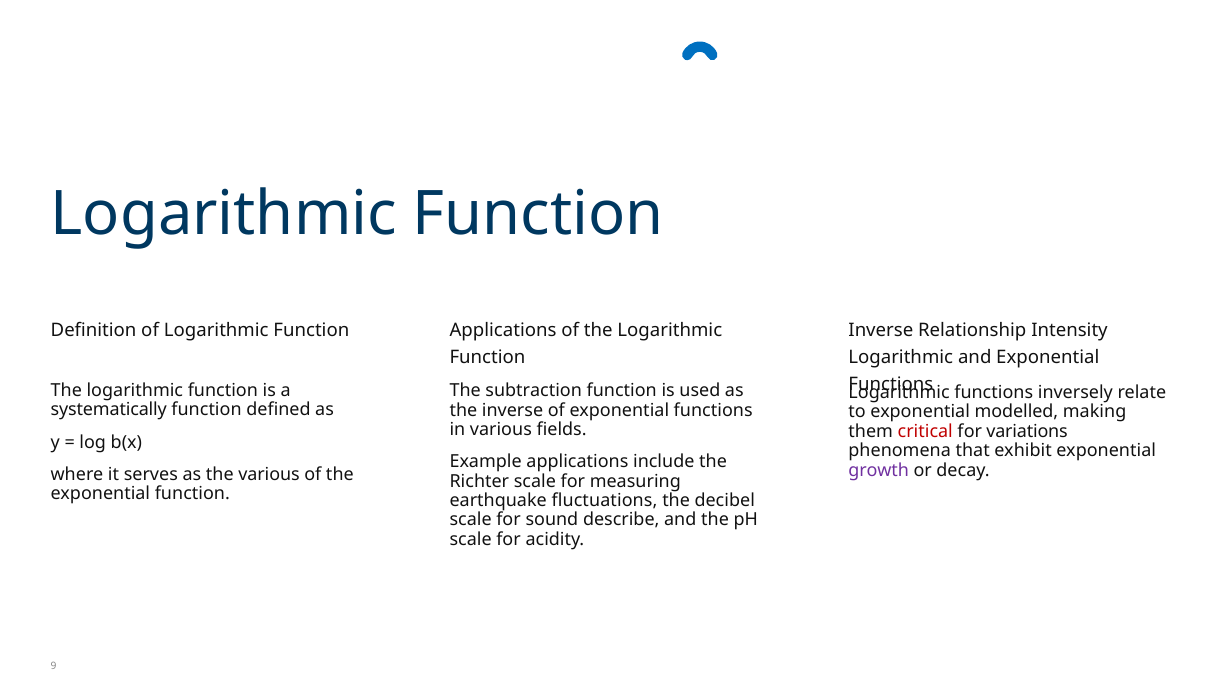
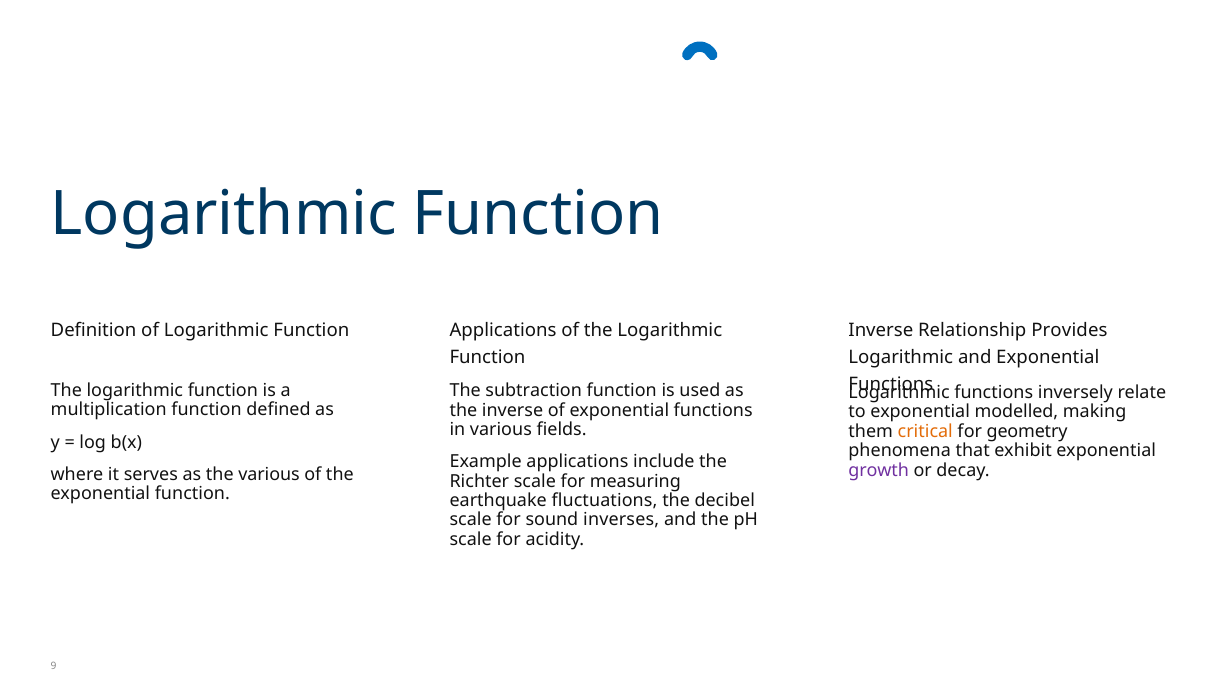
Intensity: Intensity -> Provides
systematically: systematically -> multiplication
critical colour: red -> orange
variations: variations -> geometry
describe: describe -> inverses
